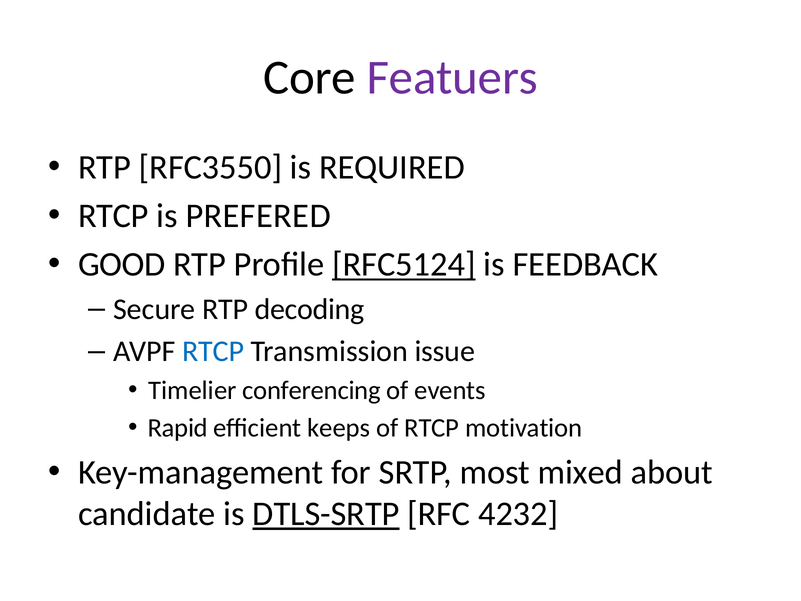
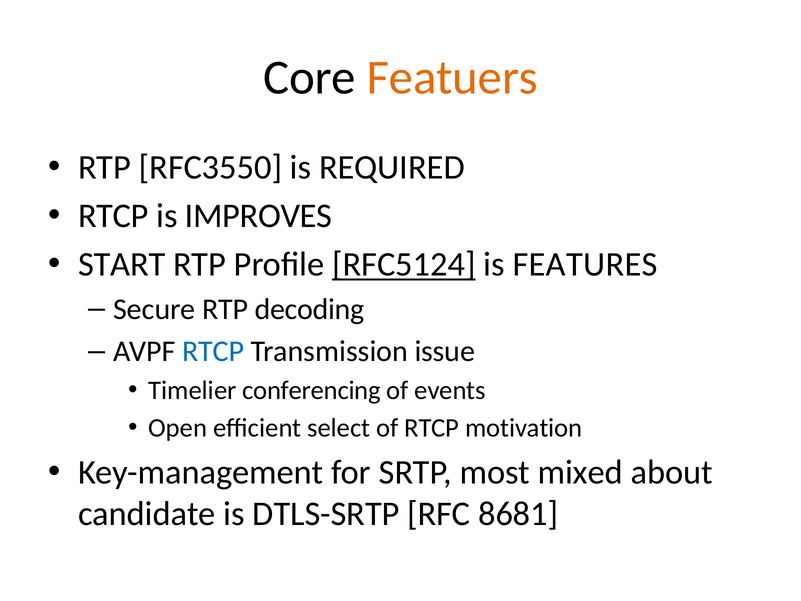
Featuers colour: purple -> orange
PREFERED: PREFERED -> IMPROVES
GOOD: GOOD -> START
FEEDBACK: FEEDBACK -> FEATURES
Rapid: Rapid -> Open
keeps: keeps -> select
DTLS-SRTP underline: present -> none
4232: 4232 -> 8681
